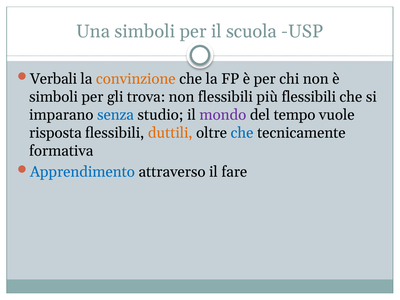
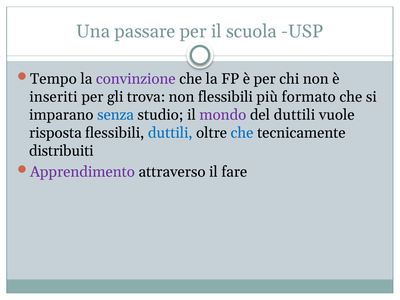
Una simboli: simboli -> passare
Verbali: Verbali -> Tempo
convinzione colour: orange -> purple
simboli at (54, 97): simboli -> inseriti
più flessibili: flessibili -> formato
del tempo: tempo -> duttili
duttili at (170, 133) colour: orange -> blue
formativa: formativa -> distribuiti
Apprendimento colour: blue -> purple
